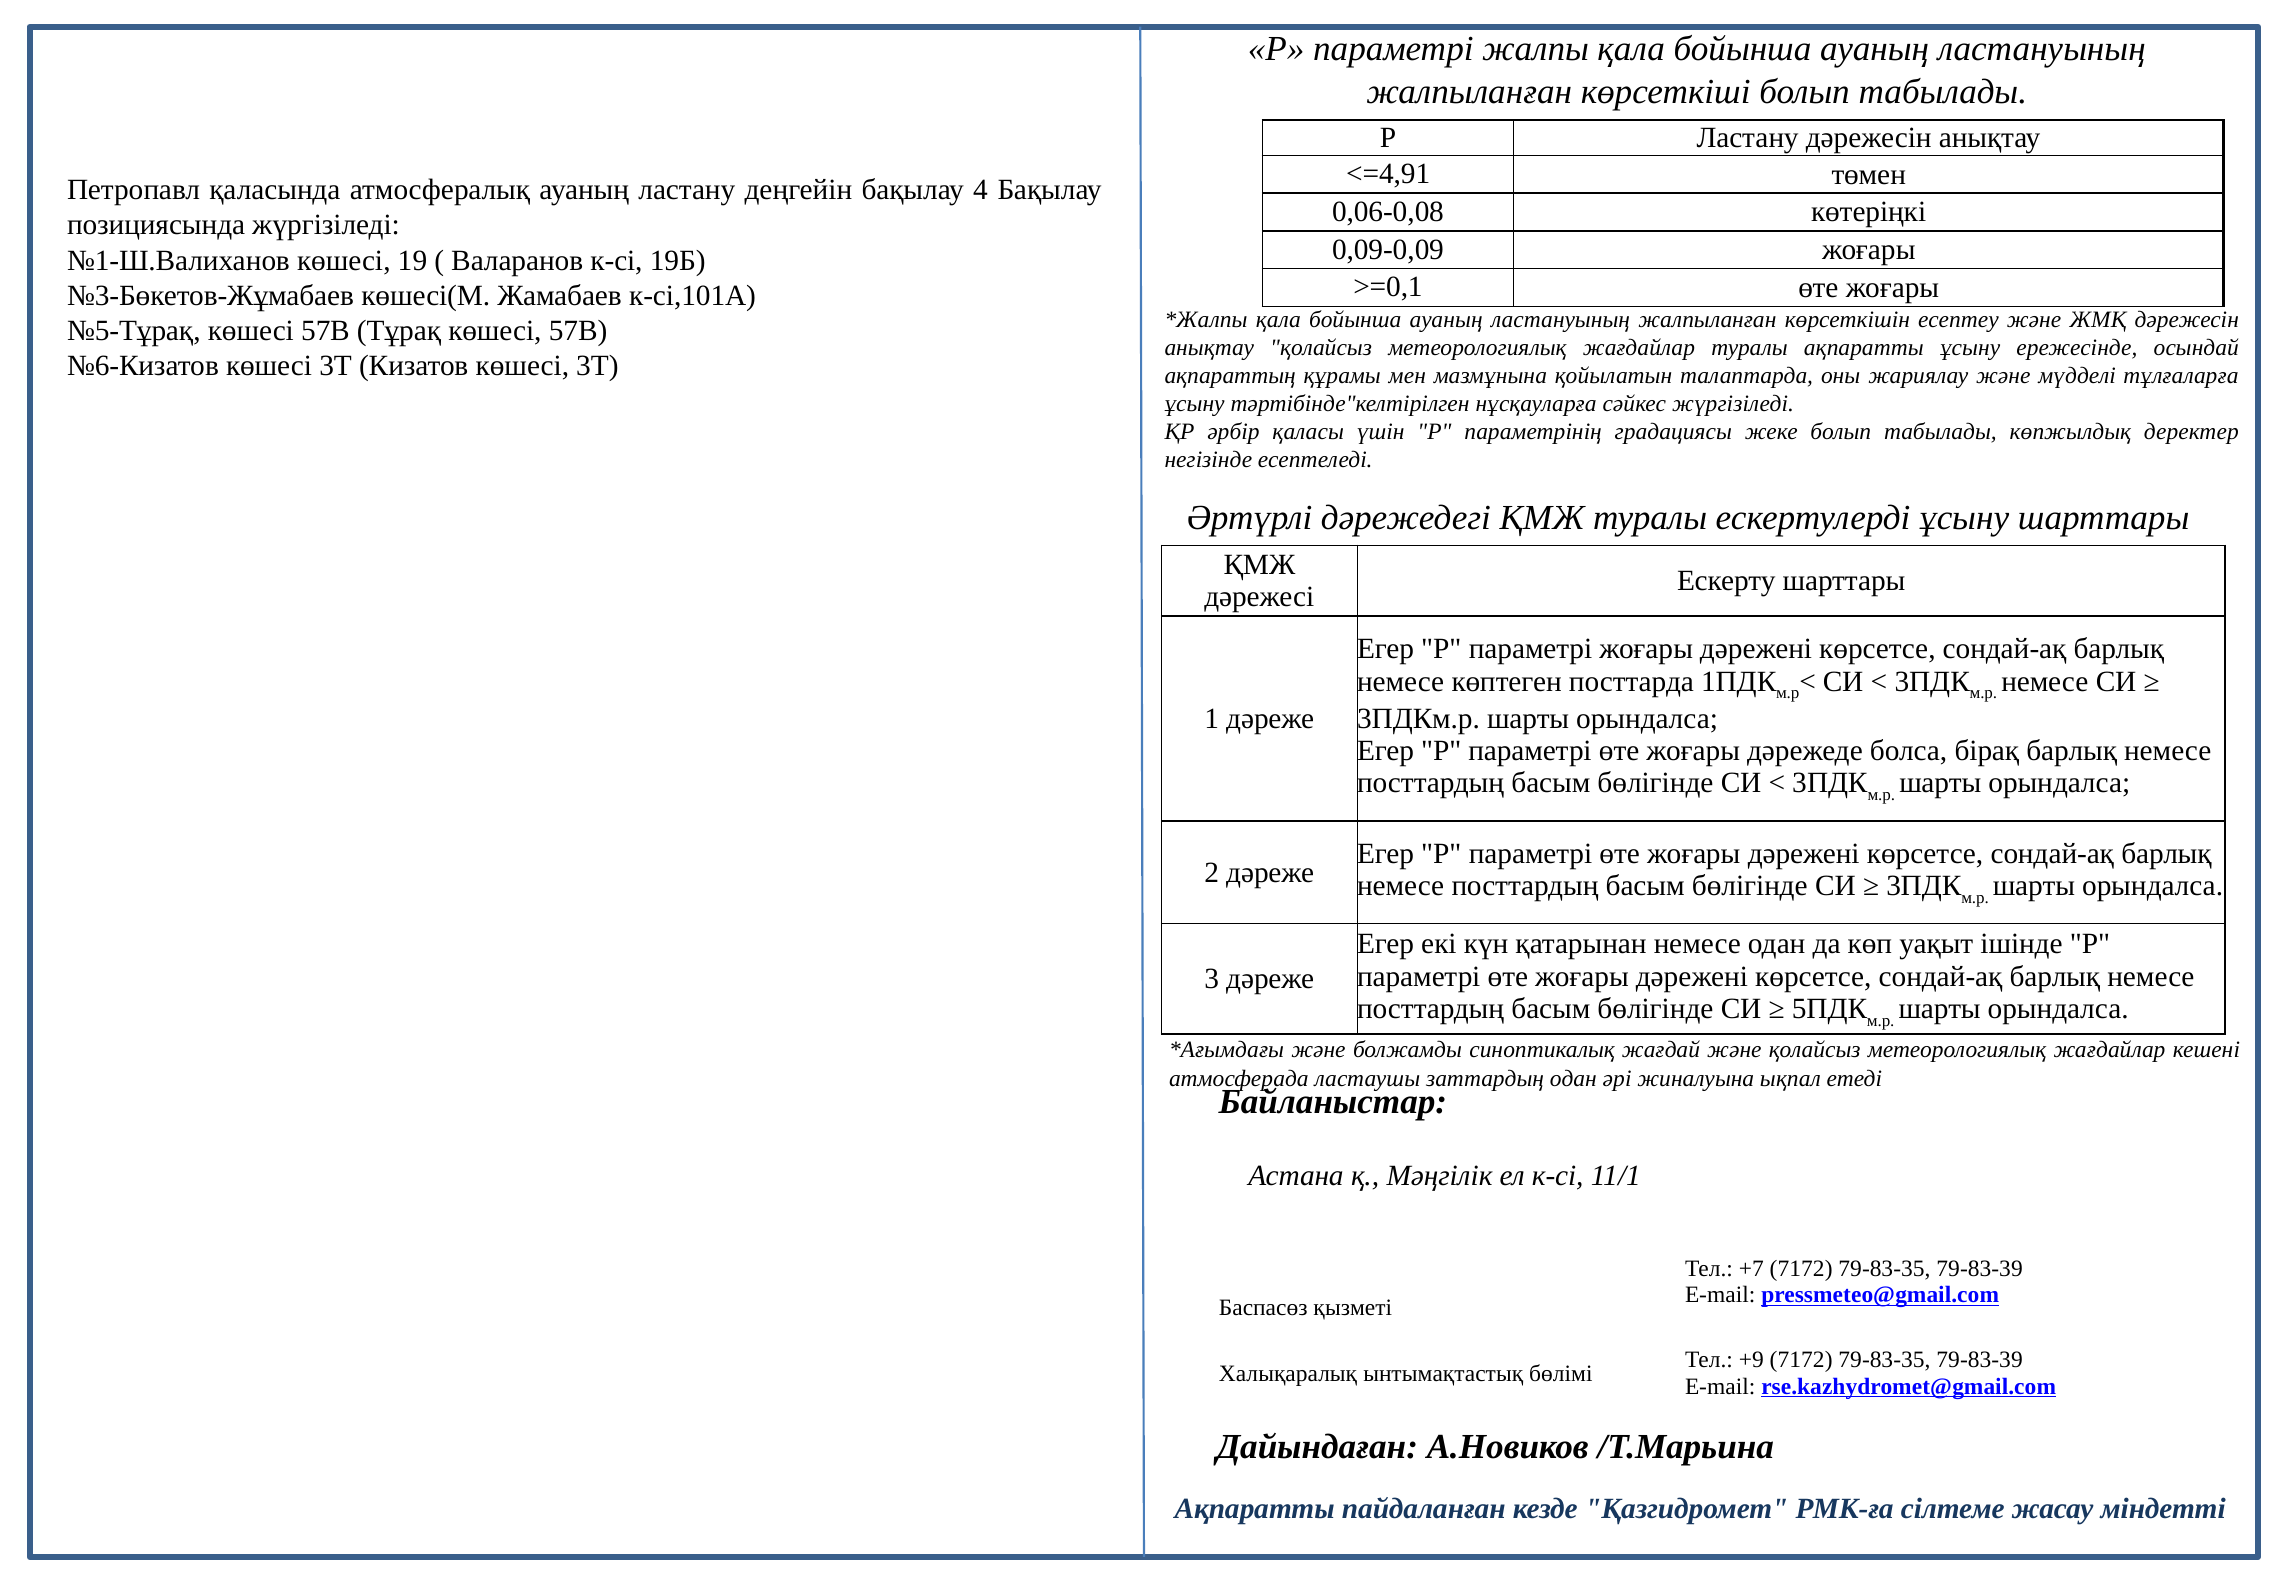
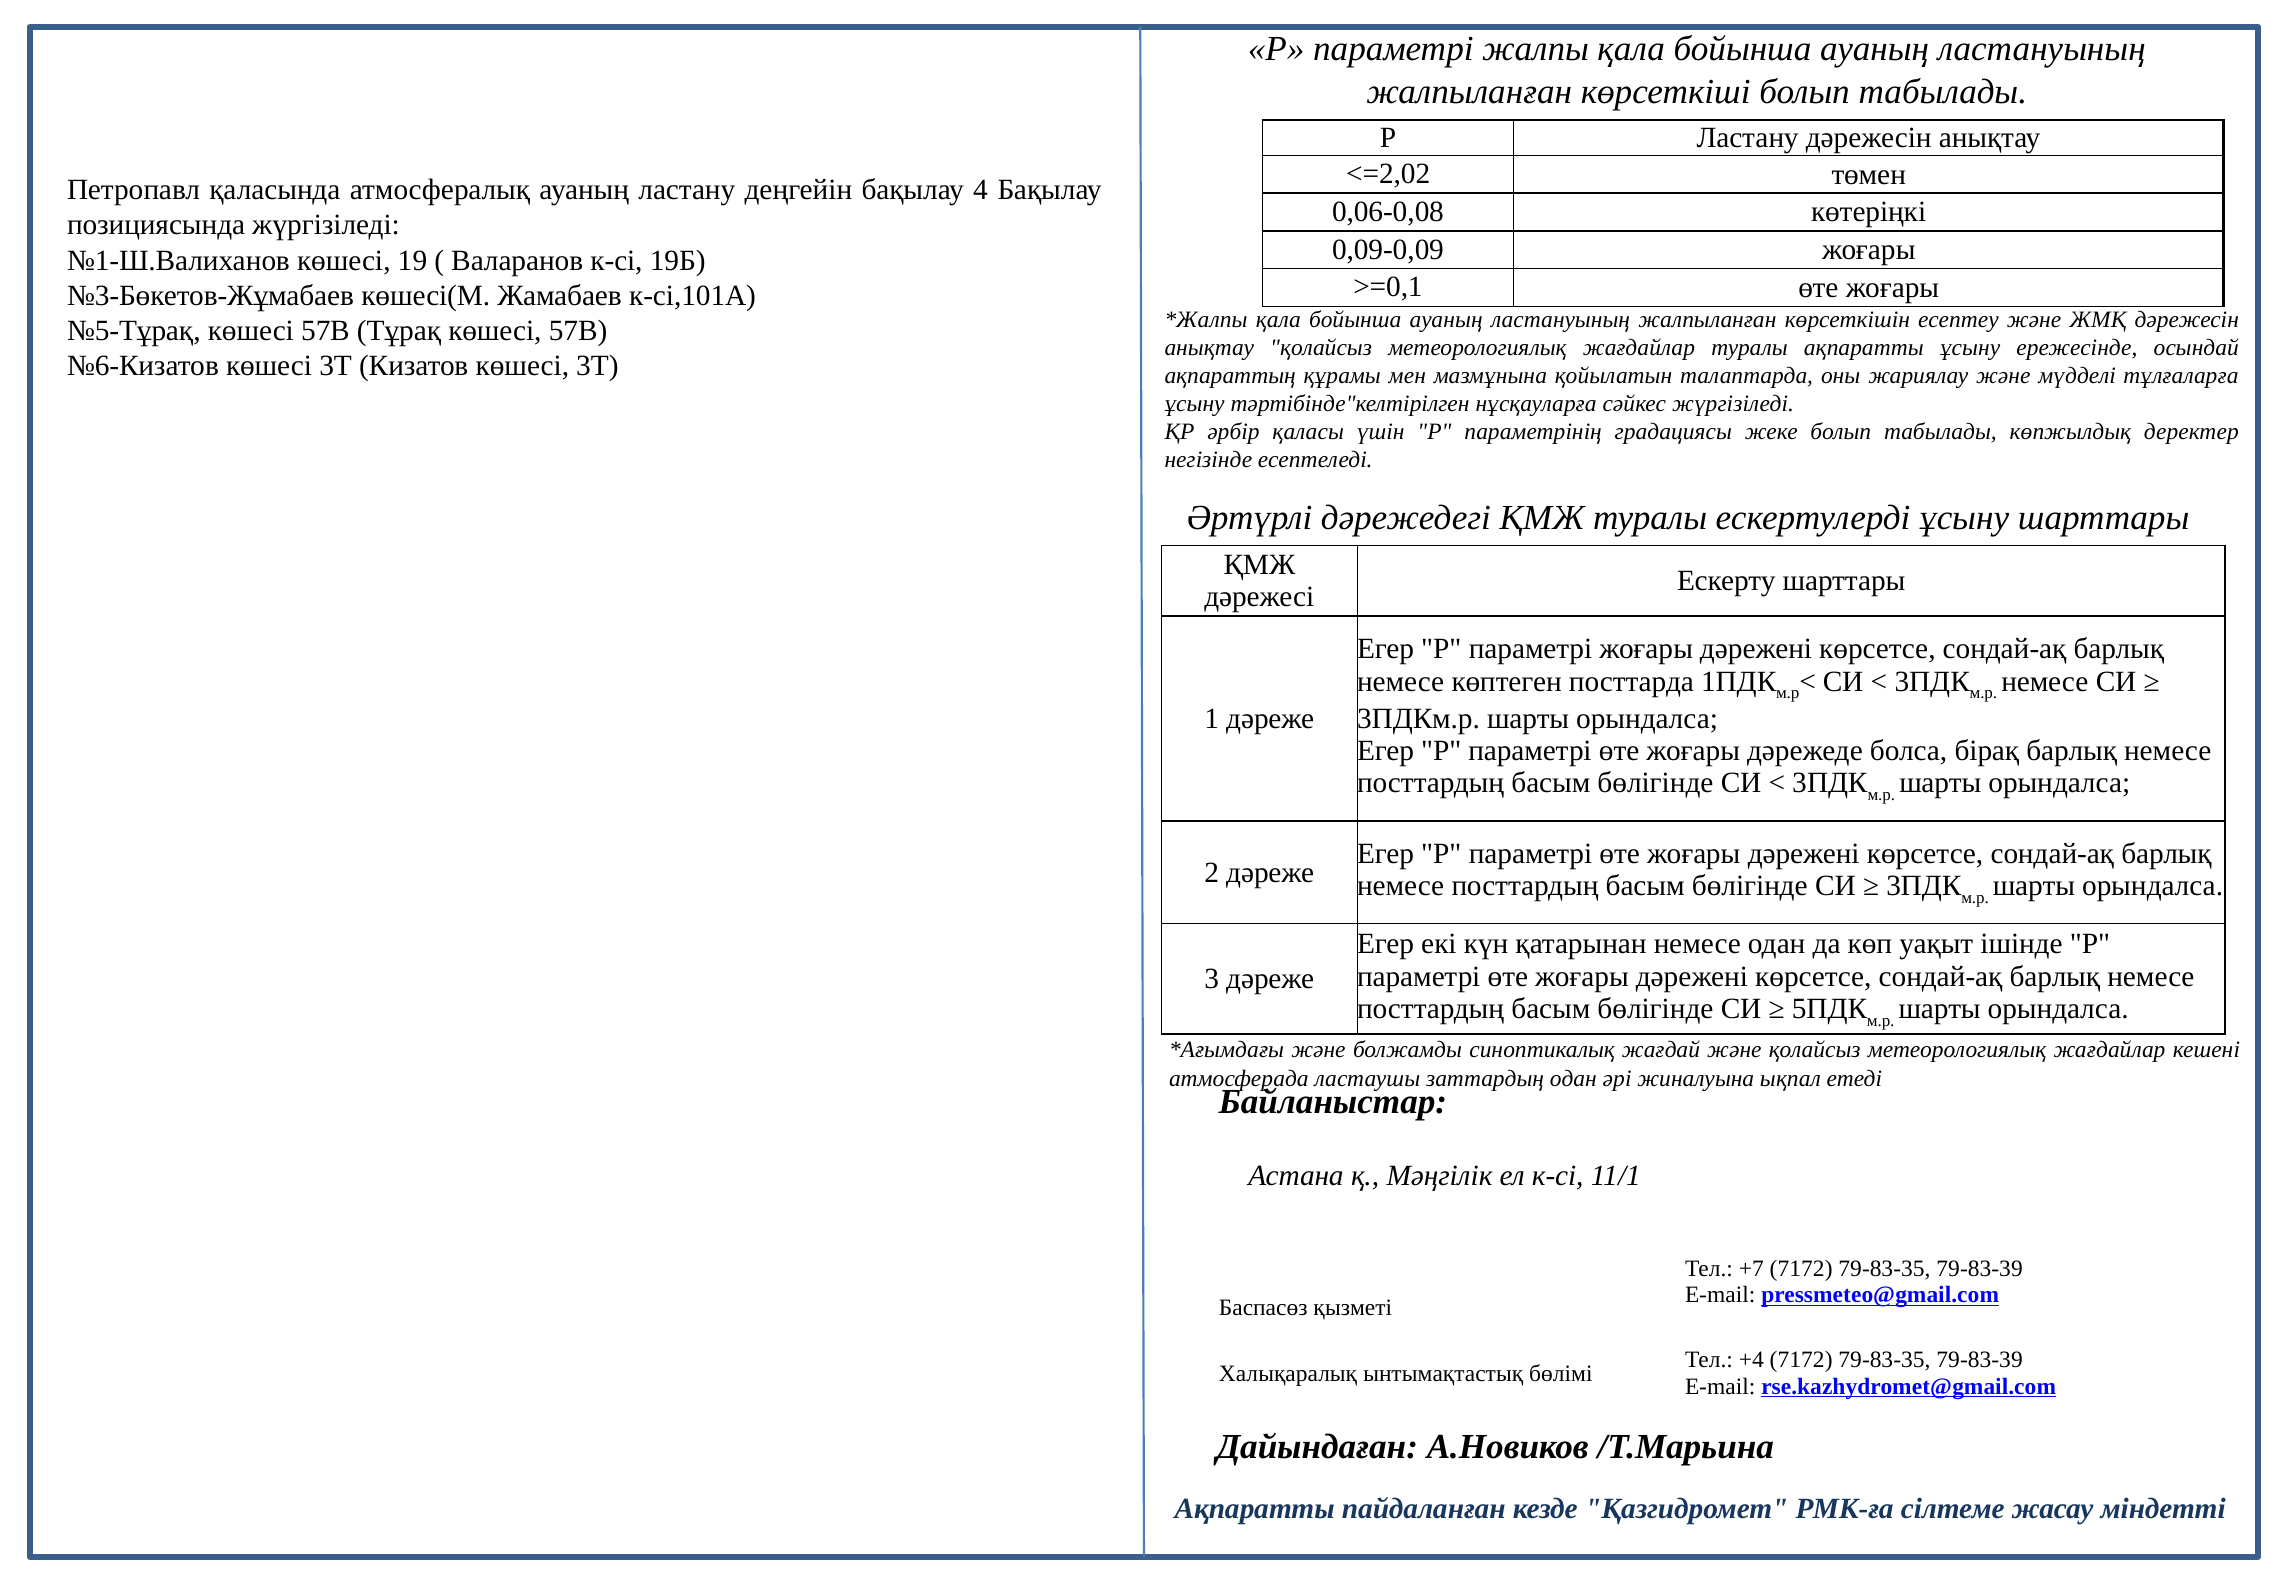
<=4,91: <=4,91 -> <=2,02
+9: +9 -> +4
